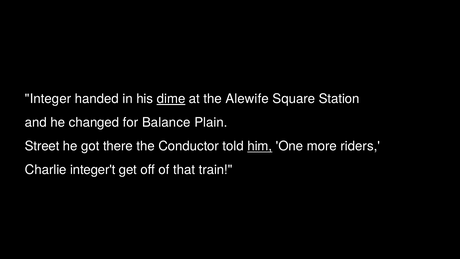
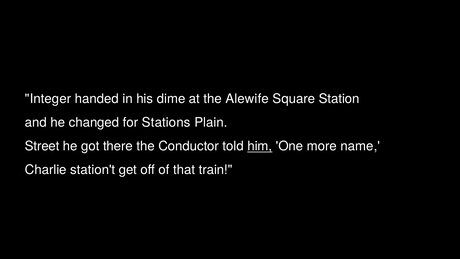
dime underline: present -> none
Balance: Balance -> Stations
riders: riders -> name
integer't: integer't -> station't
